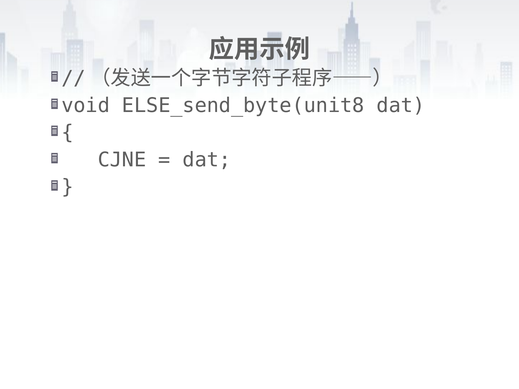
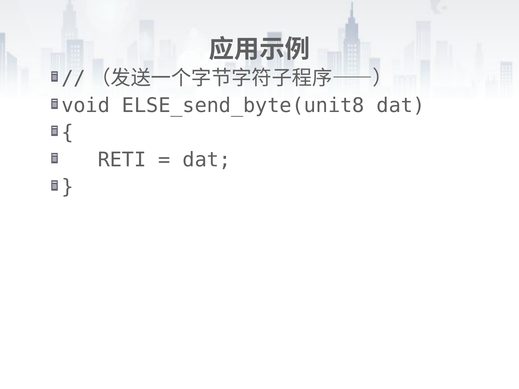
CJNE: CJNE -> RETI
